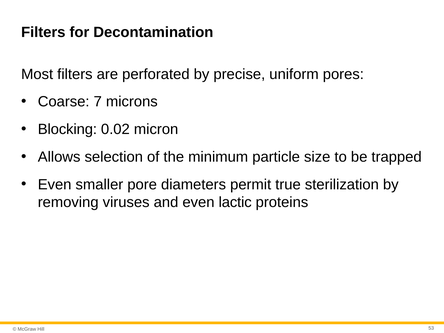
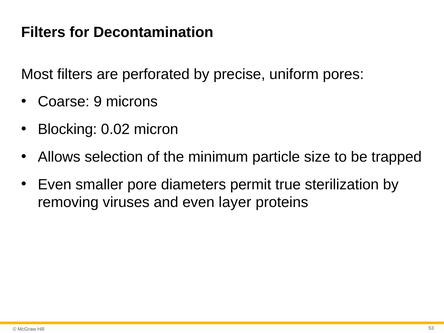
7: 7 -> 9
lactic: lactic -> layer
